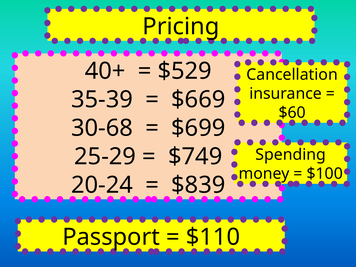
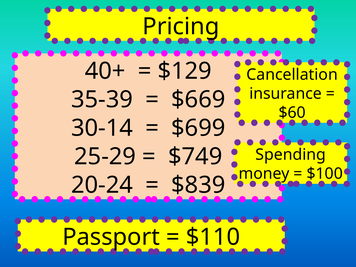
$529: $529 -> $129
30-68: 30-68 -> 30-14
